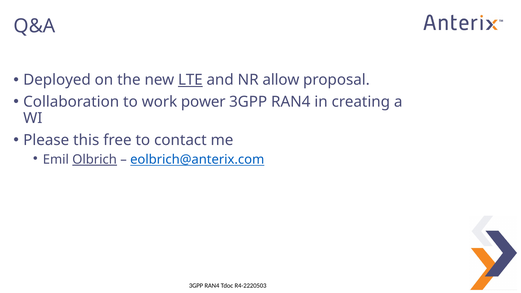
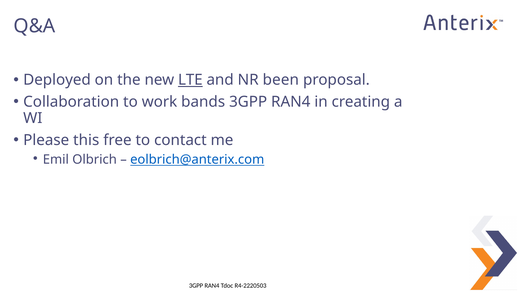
allow: allow -> been
power: power -> bands
Olbrich underline: present -> none
